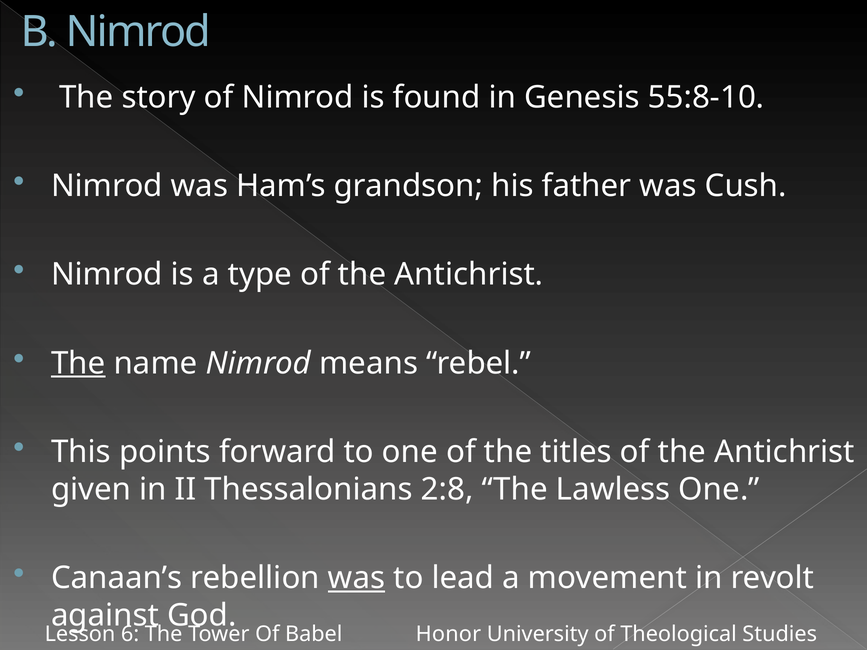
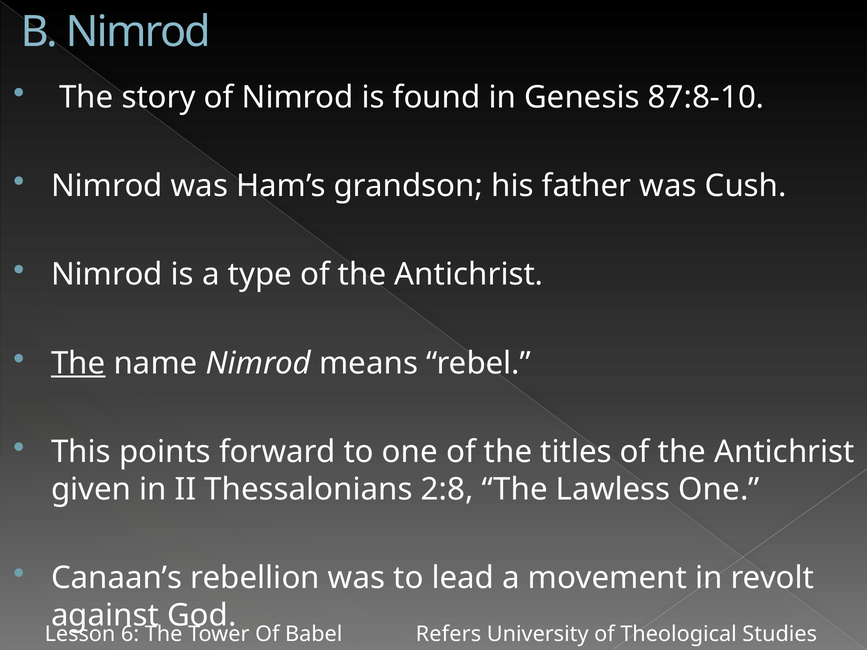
55:8-10: 55:8-10 -> 87:8-10
was at (357, 578) underline: present -> none
Honor: Honor -> Refers
